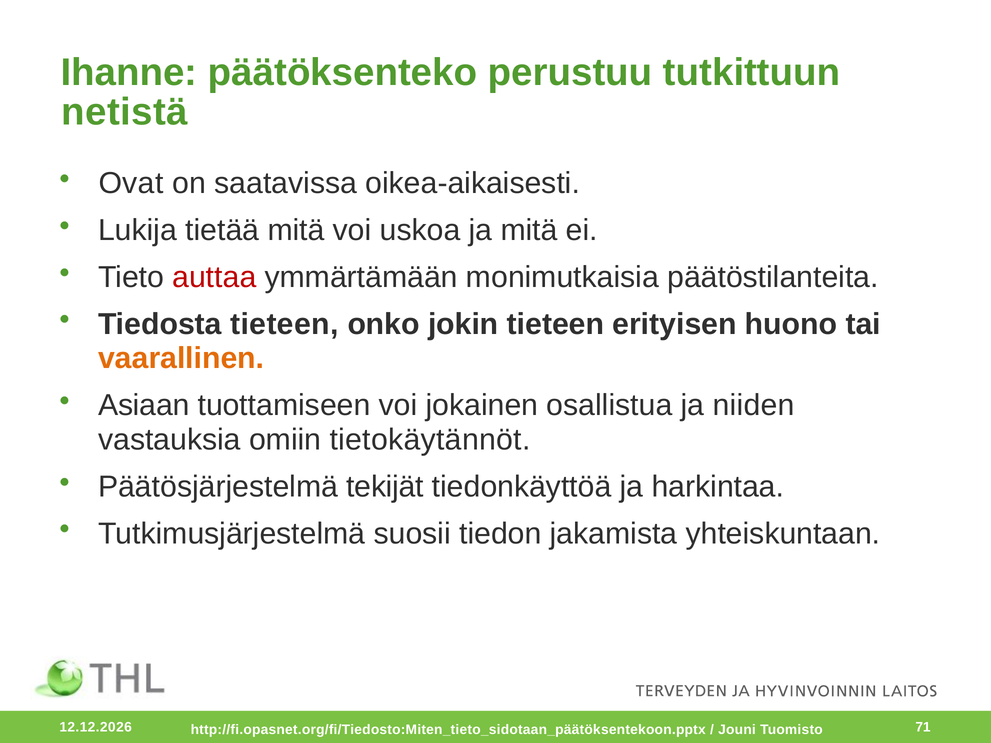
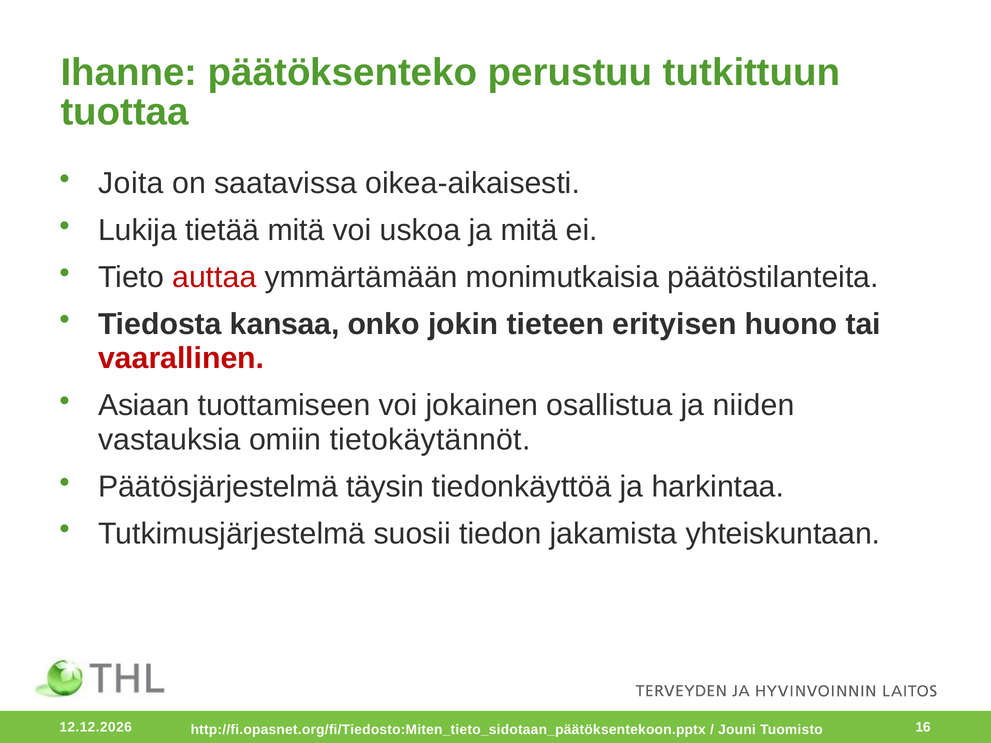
netistä: netistä -> tuottaa
Ovat: Ovat -> Joita
Tiedosta tieteen: tieteen -> kansaa
vaarallinen colour: orange -> red
tekijät: tekijät -> täysin
71: 71 -> 16
